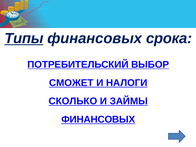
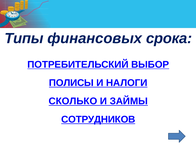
Типы underline: present -> none
СМОЖЕТ: СМОЖЕТ -> ПОЛИСЫ
ФИНАНСОВЫХ at (98, 119): ФИНАНСОВЫХ -> СОТРУДНИКОВ
